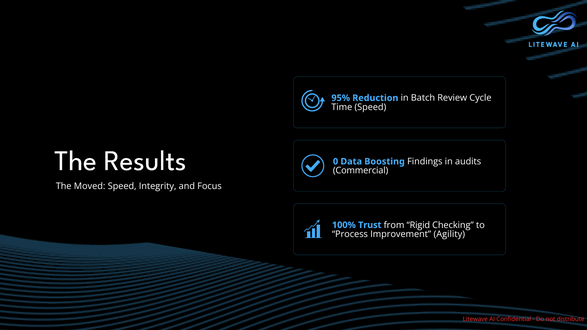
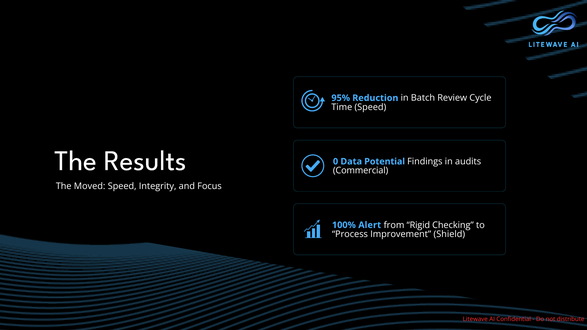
Boosting: Boosting -> Potential
Trust: Trust -> Alert
Agility: Agility -> Shield
